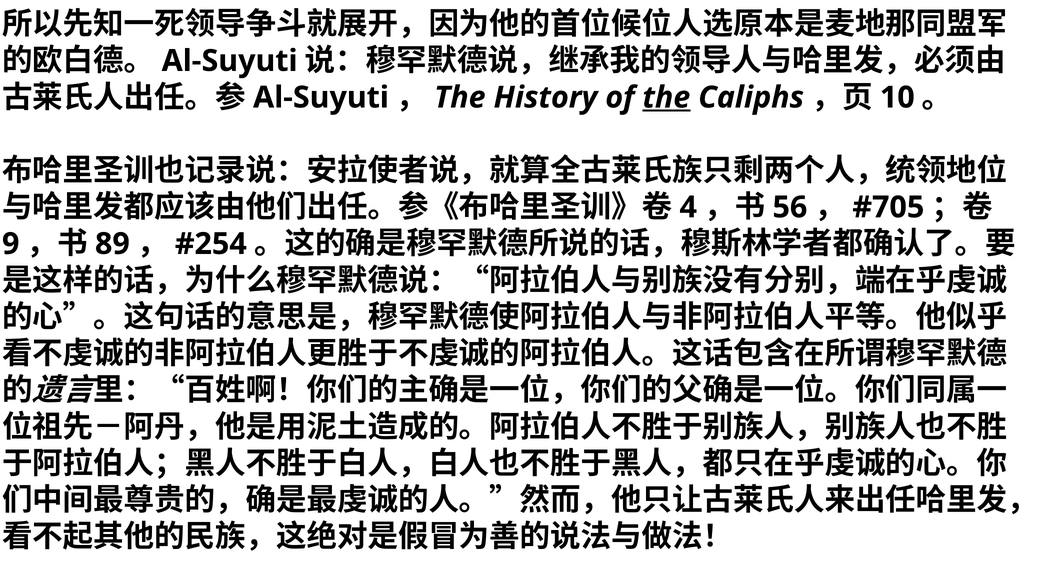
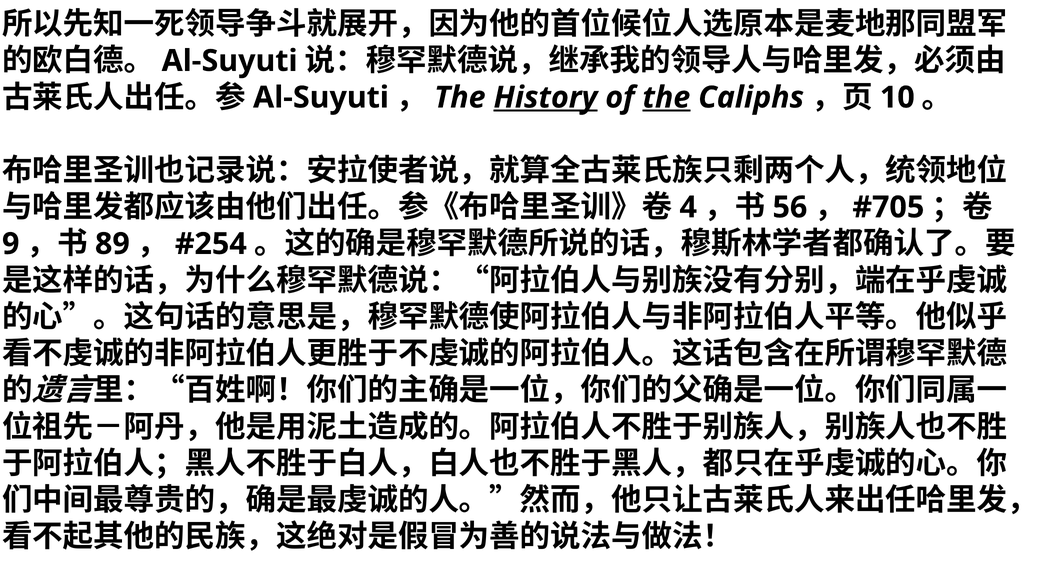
History underline: none -> present
